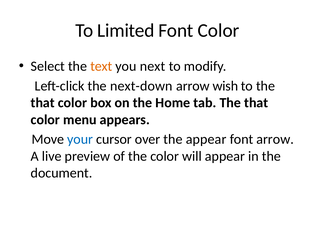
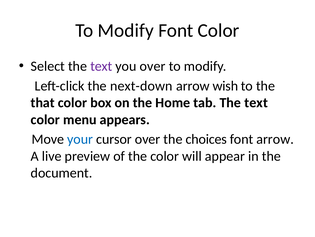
Limited at (126, 30): Limited -> Modify
text at (101, 66) colour: orange -> purple
you next: next -> over
tab The that: that -> text
the appear: appear -> choices
